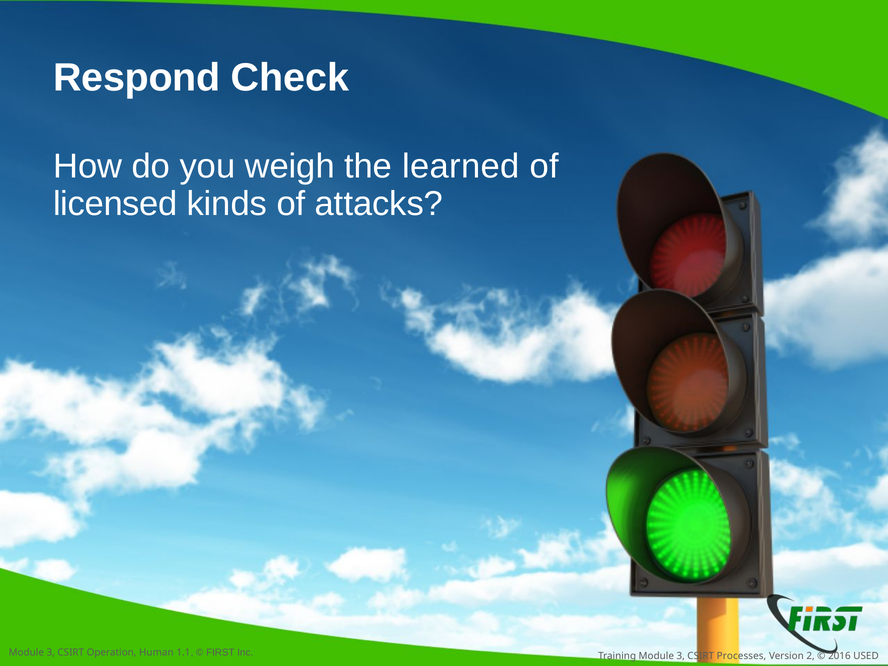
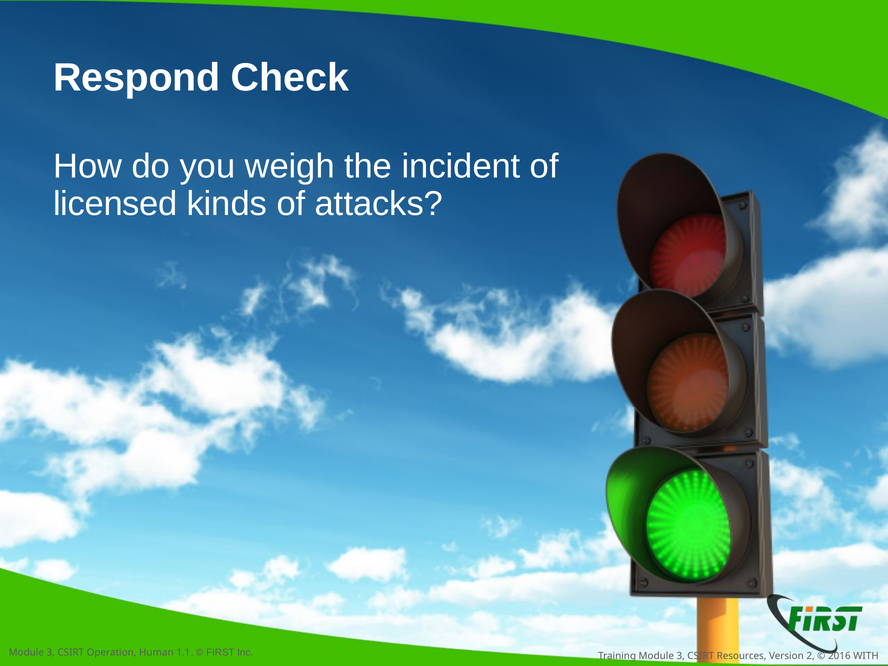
learned: learned -> incident
Processes: Processes -> Resources
USED: USED -> WITH
